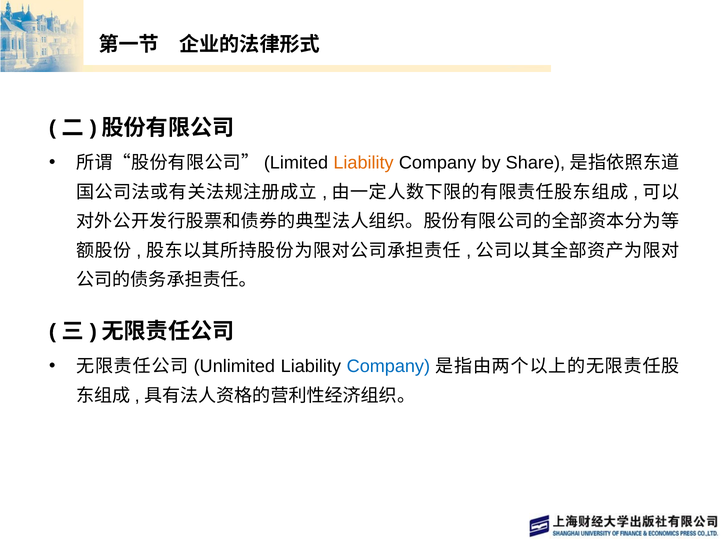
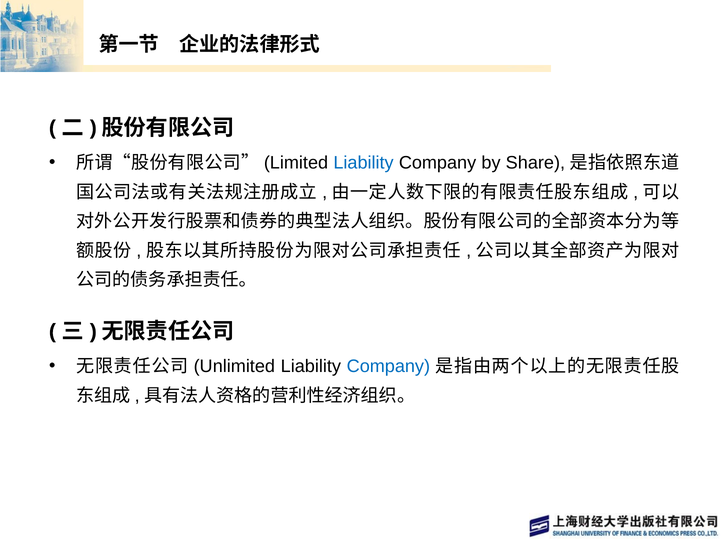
Liability at (364, 163) colour: orange -> blue
